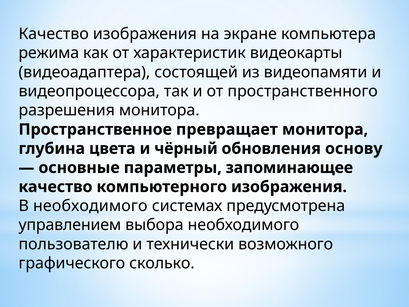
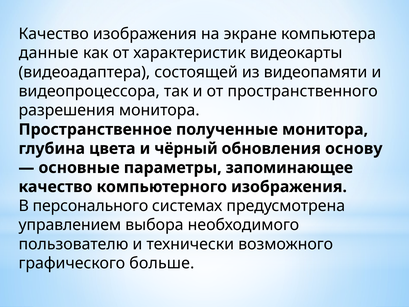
режима: режима -> данные
превращает: превращает -> полученные
В необходимого: необходимого -> персонального
сколько: сколько -> больше
